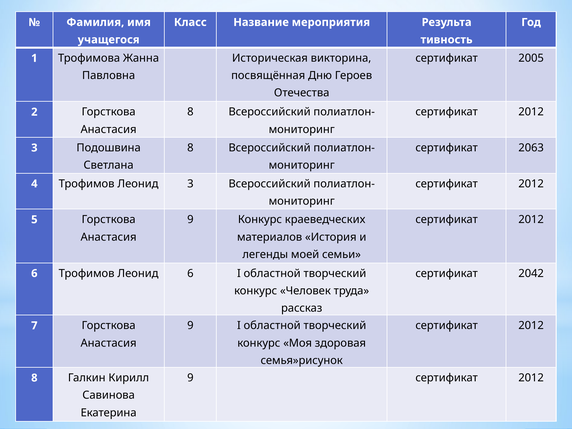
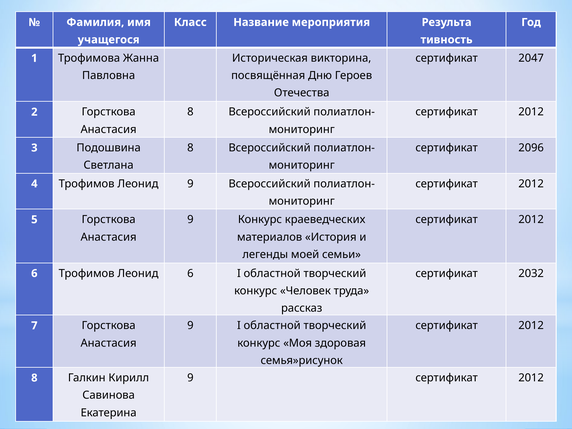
2005: 2005 -> 2047
2063: 2063 -> 2096
Леонид 3: 3 -> 9
2042: 2042 -> 2032
